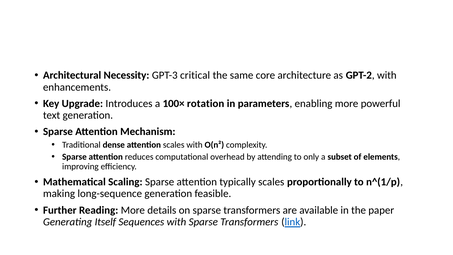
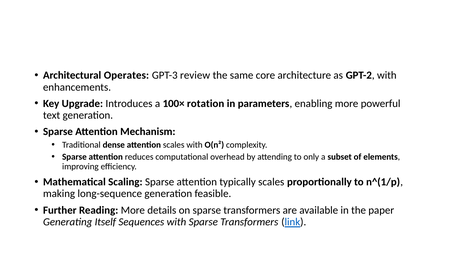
Necessity: Necessity -> Operates
critical: critical -> review
